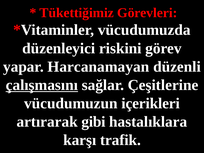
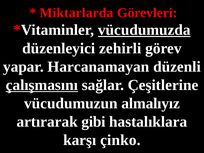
Tükettiğimiz: Tükettiğimiz -> Miktarlarda
vücudumuzda underline: none -> present
riskini: riskini -> zehirli
içerikleri: içerikleri -> almalıyız
trafik: trafik -> çinko
